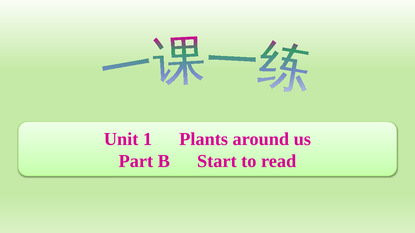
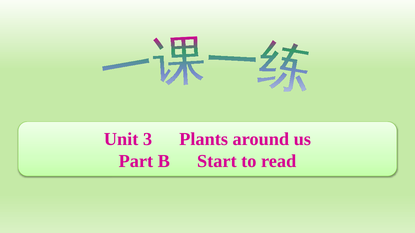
1: 1 -> 3
